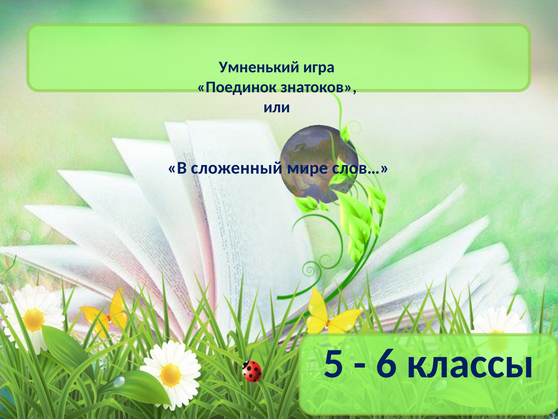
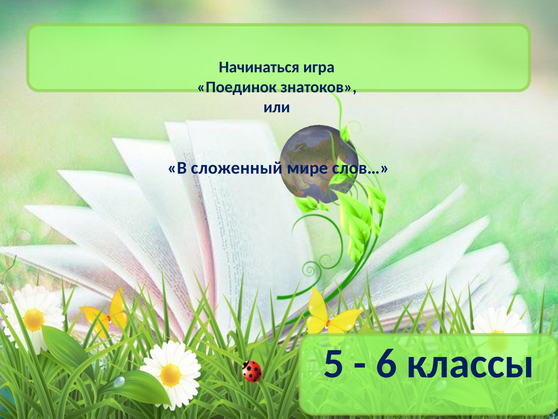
Умненький: Умненький -> Начинаться
